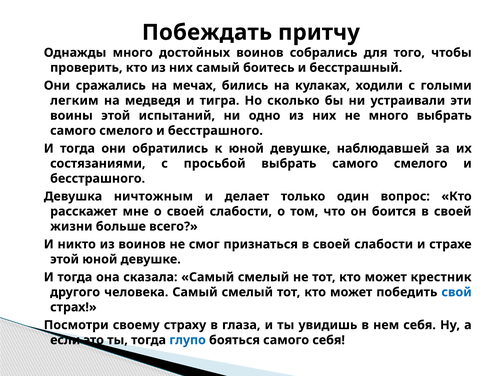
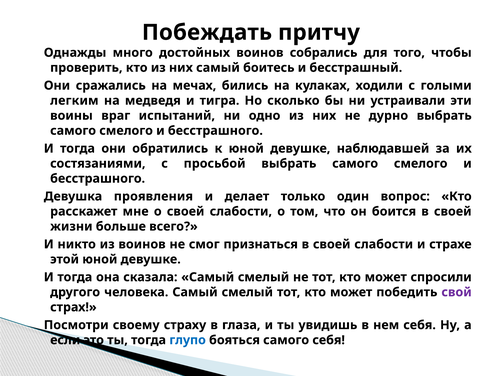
воины этой: этой -> враг
не много: много -> дурно
ничтожным: ничтожным -> проявления
крестник: крестник -> спросили
свой colour: blue -> purple
